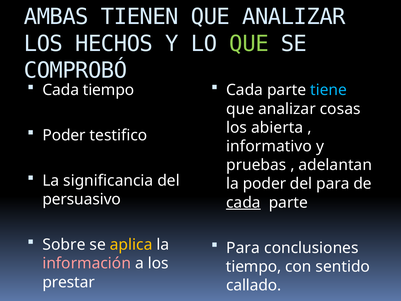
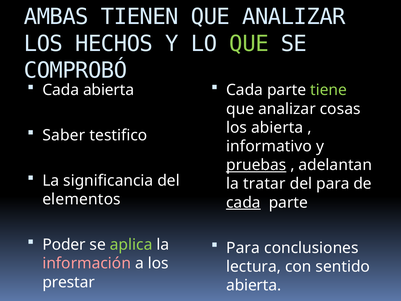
Cada tiempo: tiempo -> abierta
tiene colour: light blue -> light green
Poder at (64, 135): Poder -> Saber
pruebas underline: none -> present
la poder: poder -> tratar
persuasivo: persuasivo -> elementos
Sobre: Sobre -> Poder
aplica colour: yellow -> light green
tiempo at (254, 266): tiempo -> lectura
callado at (254, 285): callado -> abierta
